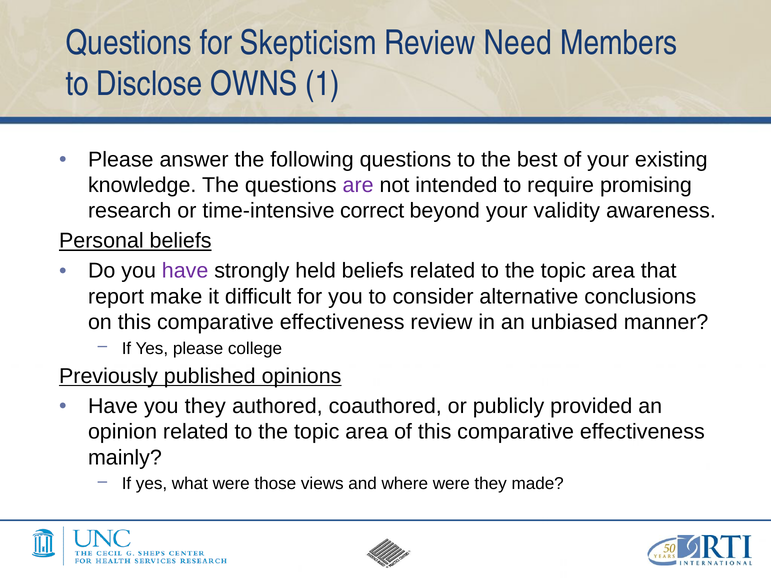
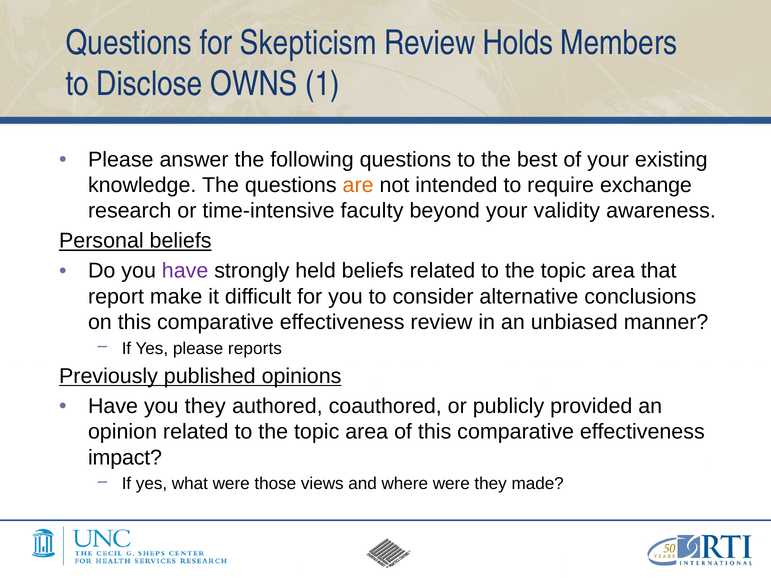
Need: Need -> Holds
are colour: purple -> orange
promising: promising -> exchange
correct: correct -> faculty
college: college -> reports
mainly: mainly -> impact
